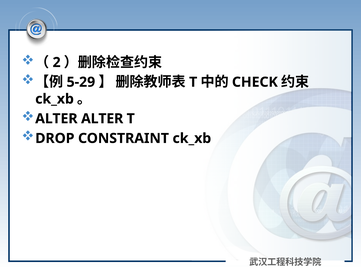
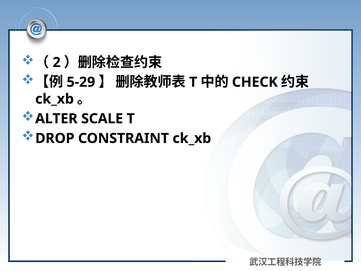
ALTER ALTER: ALTER -> SCALE
